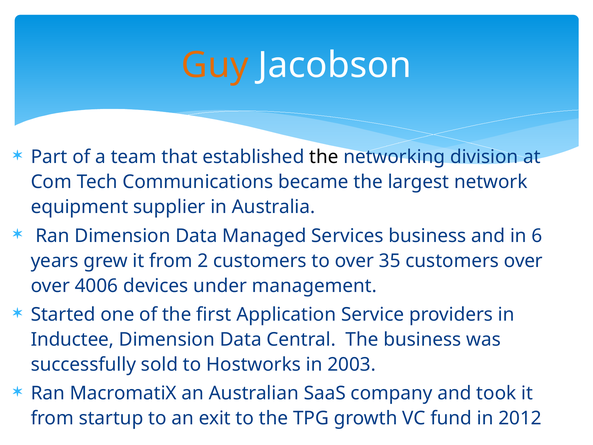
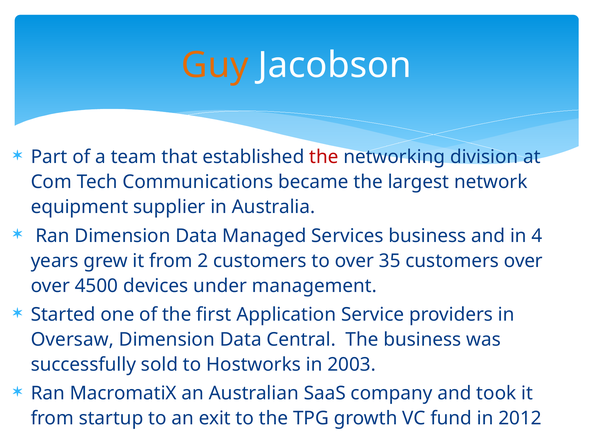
the at (324, 157) colour: black -> red
6: 6 -> 4
4006: 4006 -> 4500
Inductee: Inductee -> Oversaw
